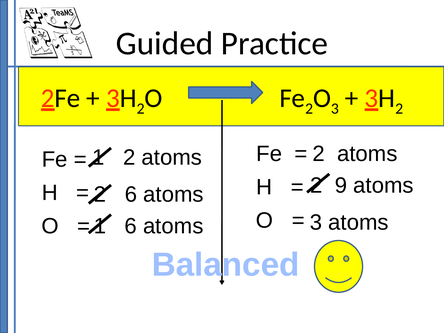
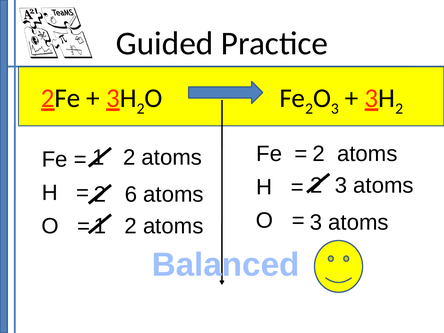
9 at (341, 185): 9 -> 3
6 at (131, 226): 6 -> 2
